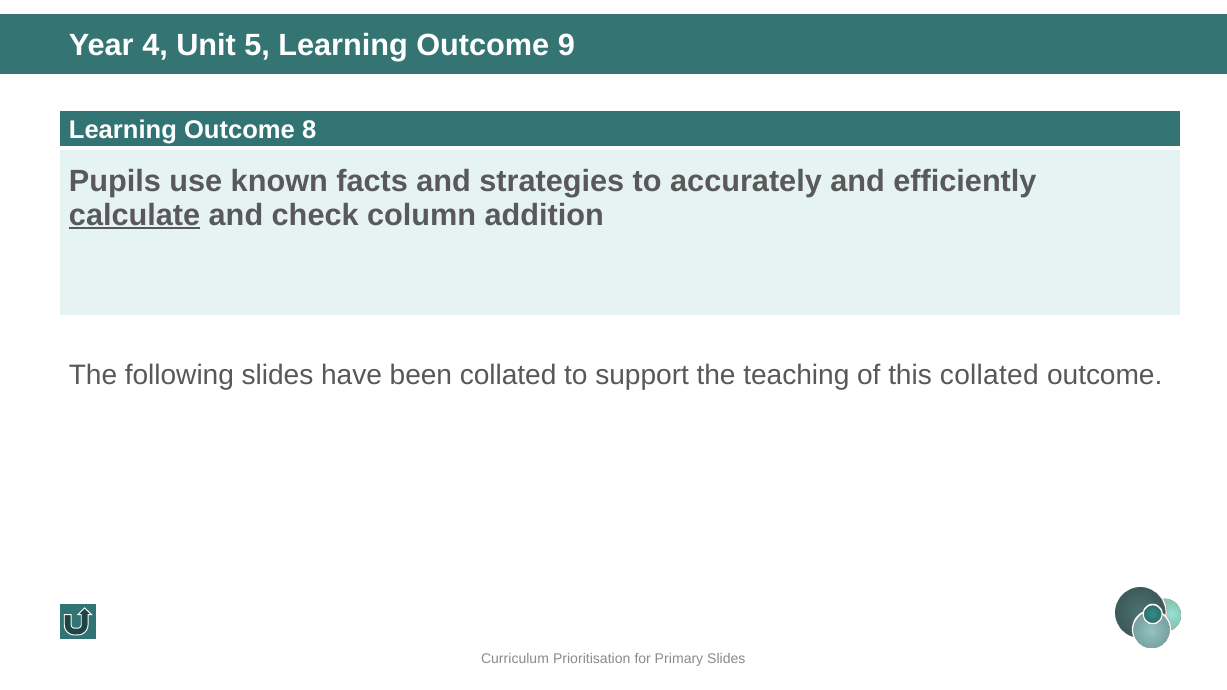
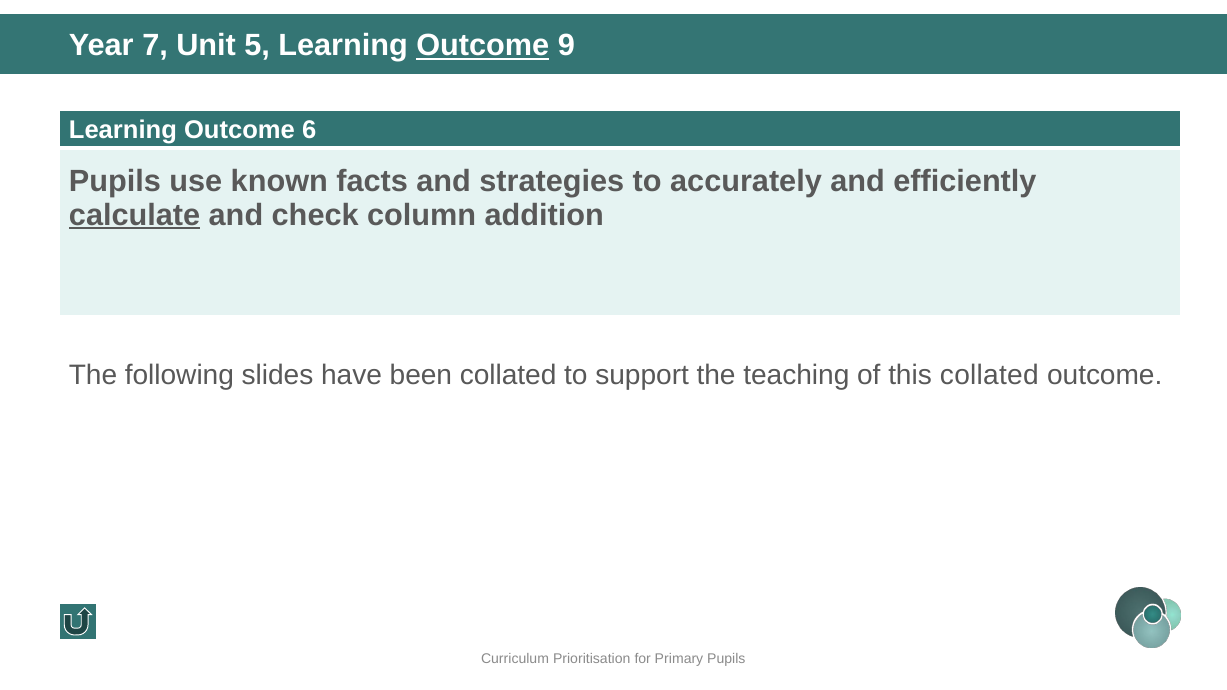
4: 4 -> 7
Outcome at (483, 46) underline: none -> present
8: 8 -> 6
Primary Slides: Slides -> Pupils
